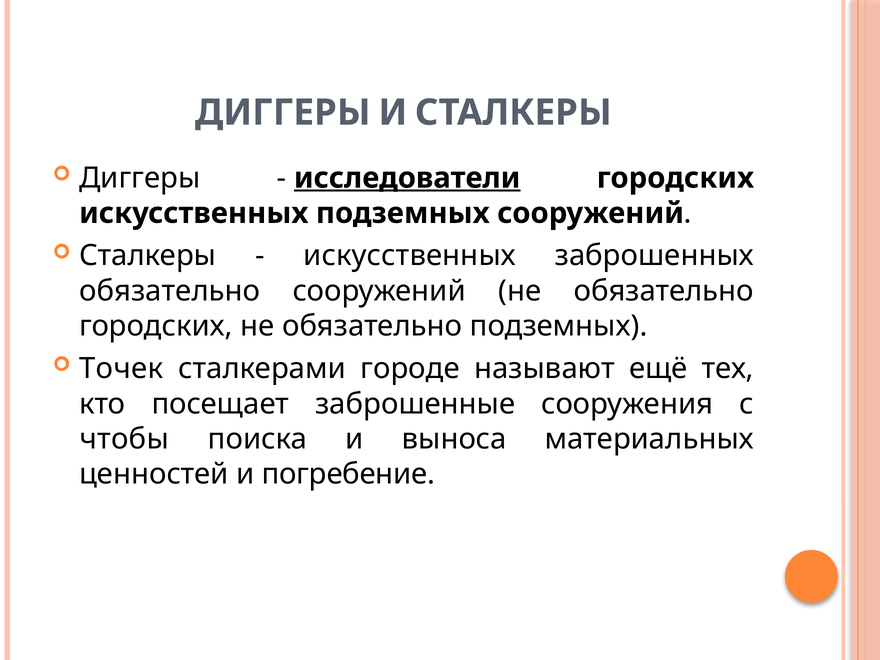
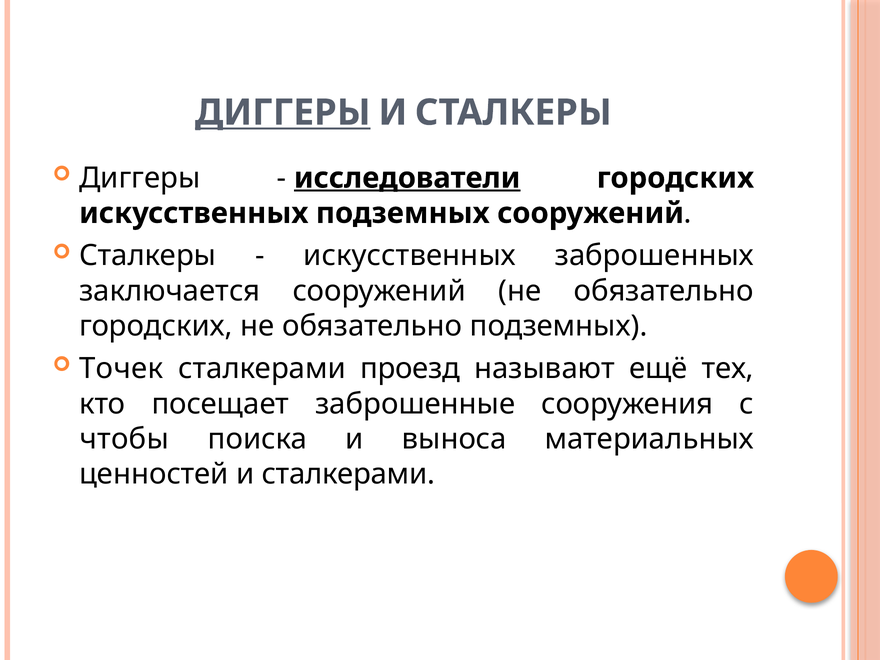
ДИГГЕРЫ at (283, 113) underline: none -> present
обязательно at (170, 291): обязательно -> заключается
городе: городе -> проезд
и погребение: погребение -> сталкерами
